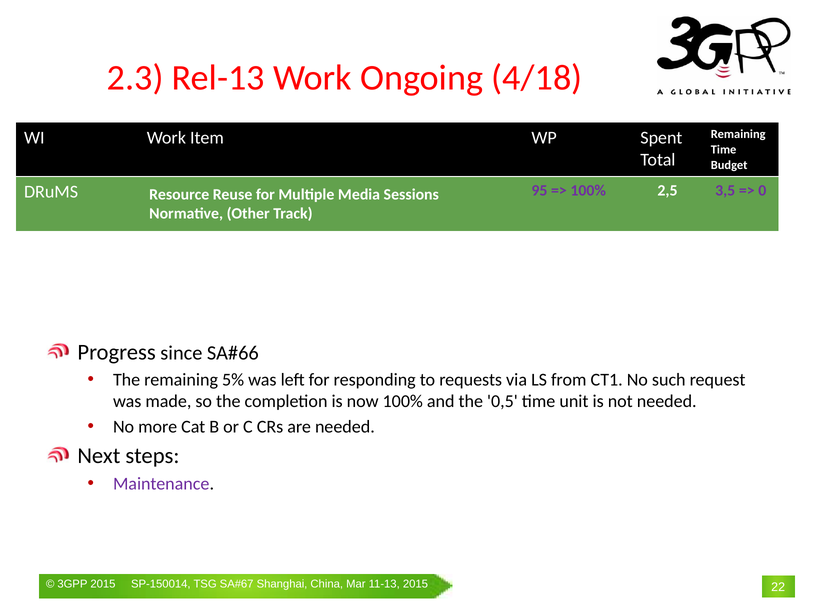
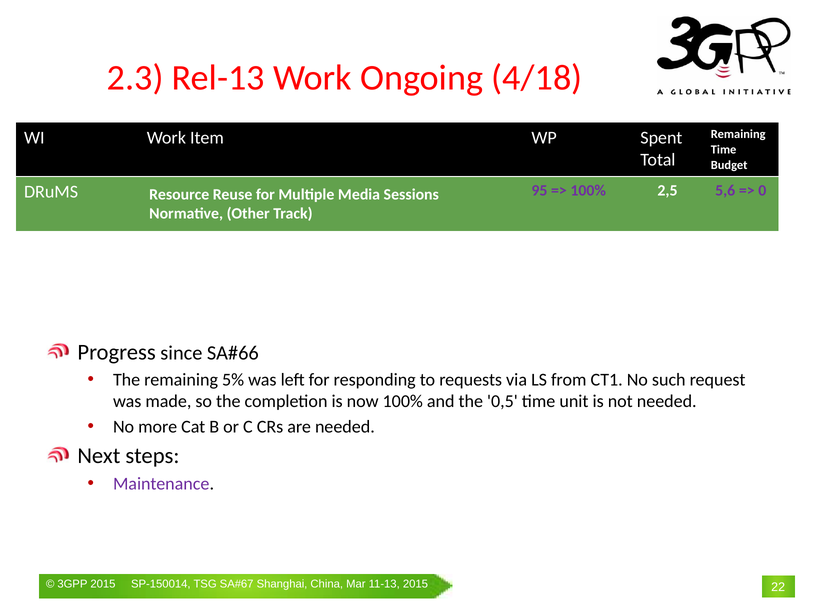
3,5: 3,5 -> 5,6
